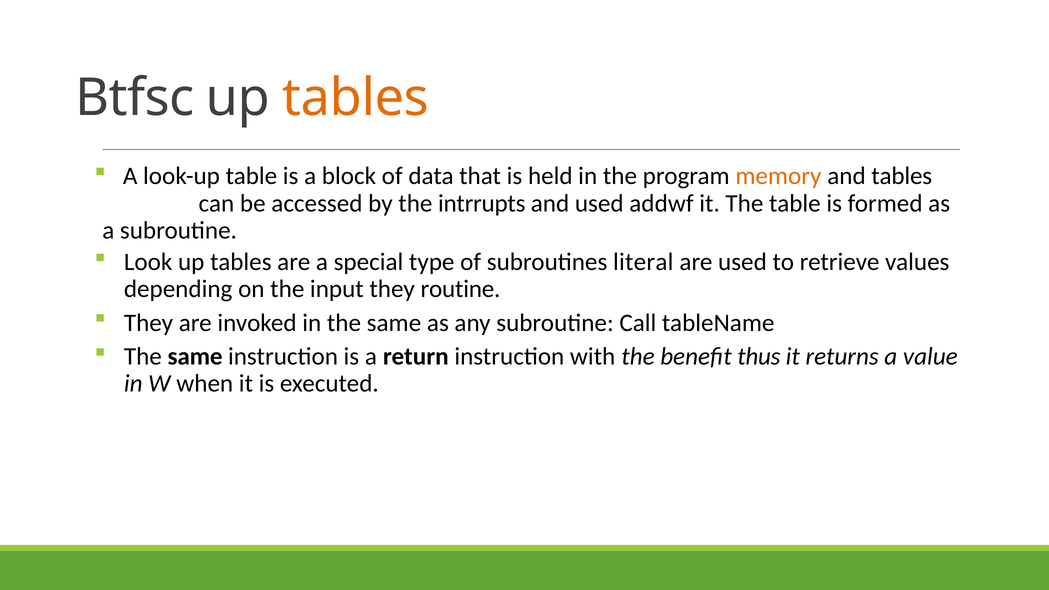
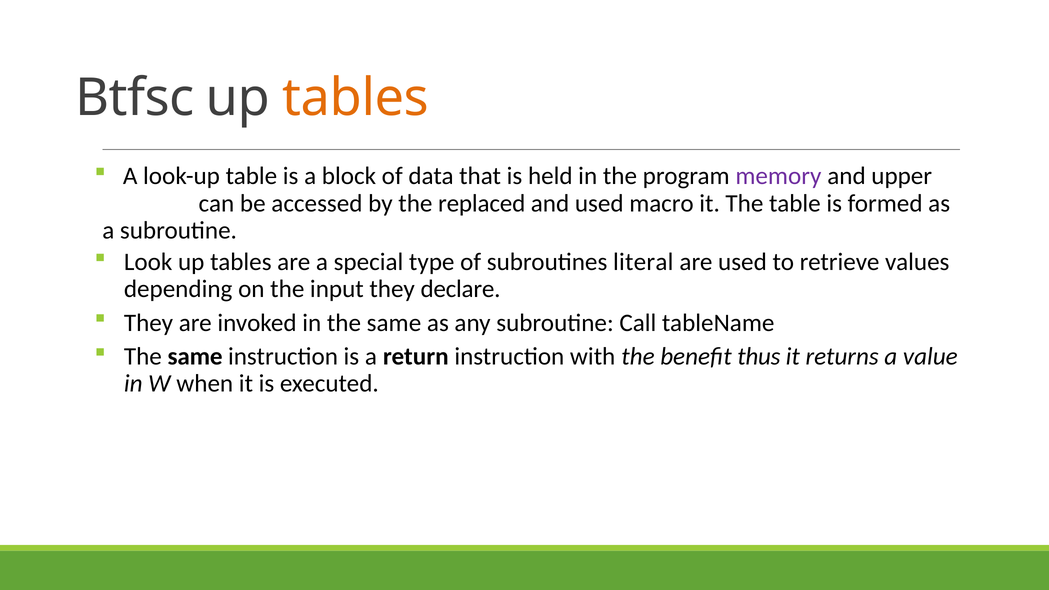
memory colour: orange -> purple
and tables: tables -> upper
intrrupts: intrrupts -> replaced
addwf: addwf -> macro
routine: routine -> declare
